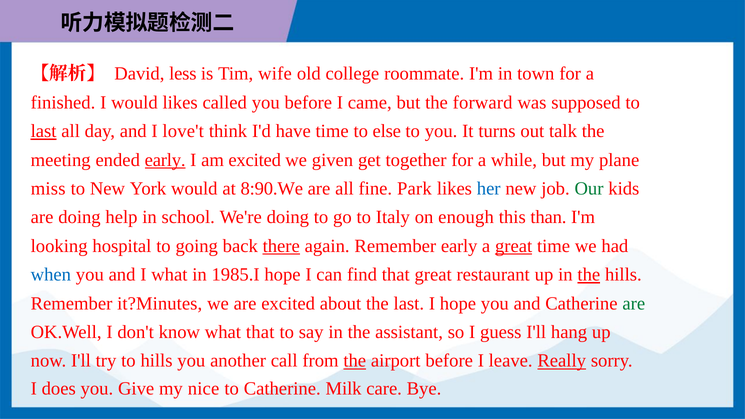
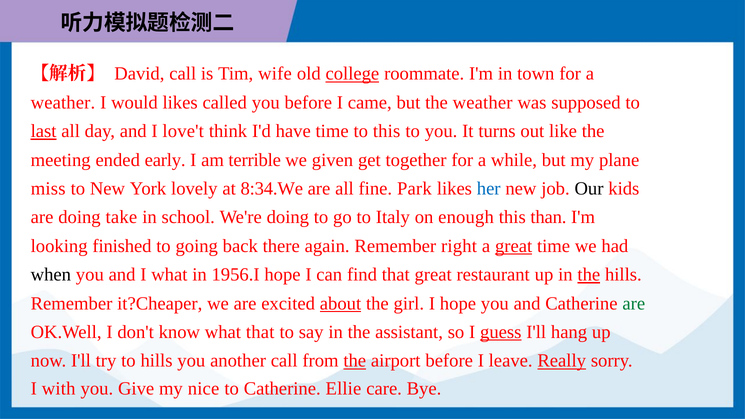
David less: less -> call
college underline: none -> present
finished at (63, 103): finished -> weather
the forward: forward -> weather
to else: else -> this
talk: talk -> like
early at (165, 160) underline: present -> none
am excited: excited -> terrible
York would: would -> lovely
8:90.We: 8:90.We -> 8:34.We
Our colour: green -> black
help: help -> take
hospital: hospital -> finished
there underline: present -> none
Remember early: early -> right
when colour: blue -> black
1985.I: 1985.I -> 1956.I
it?Minutes: it?Minutes -> it?Cheaper
about underline: none -> present
the last: last -> girl
guess underline: none -> present
does: does -> with
Milk: Milk -> Ellie
